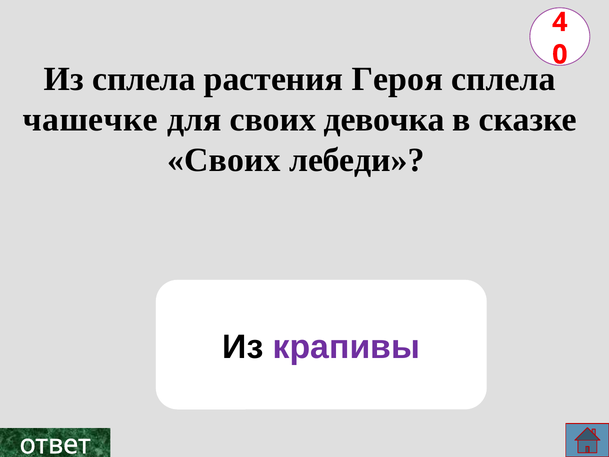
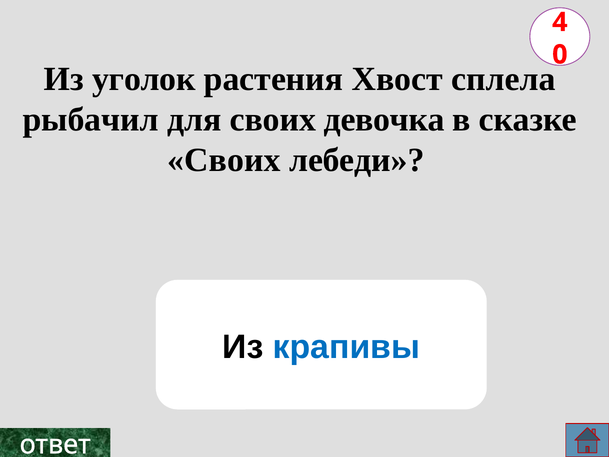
Из сплела: сплела -> уголок
Героя: Героя -> Хвост
чашечке: чашечке -> рыбачил
крапивы colour: purple -> blue
